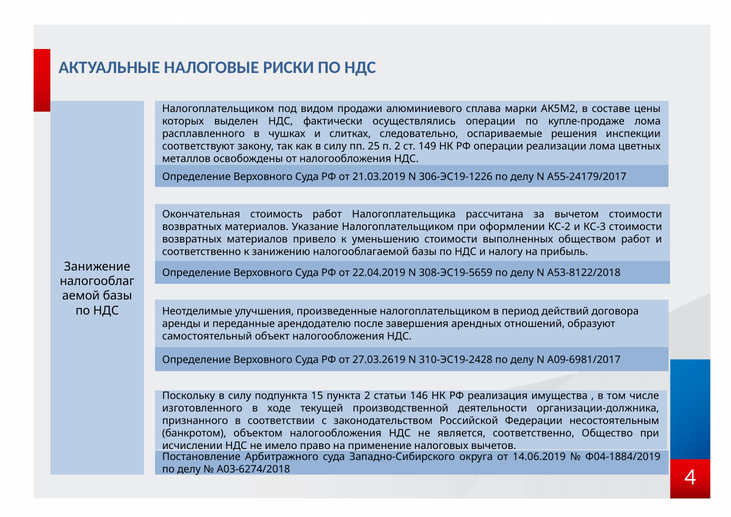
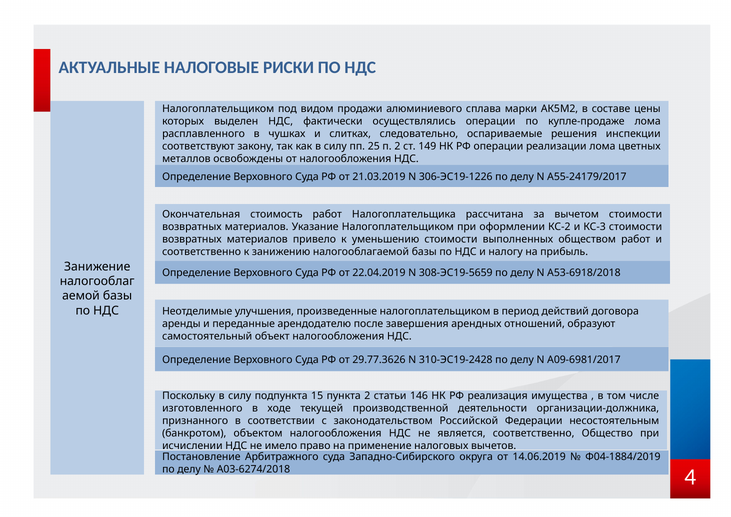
А53-8122/2018: А53-8122/2018 -> А53-6918/2018
27.03.2619: 27.03.2619 -> 29.77.3626
